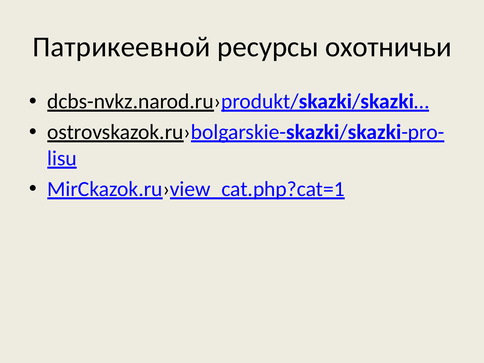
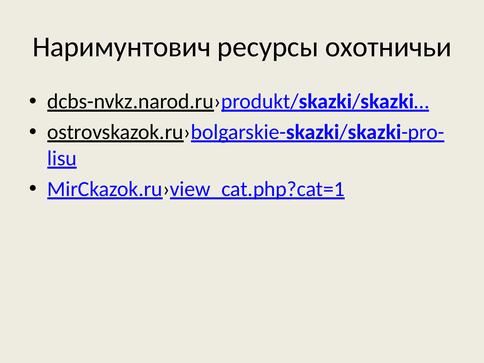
Патрикеевной: Патрикеевной -> Наримунтович
